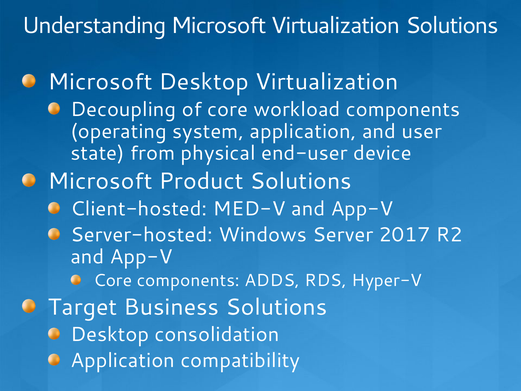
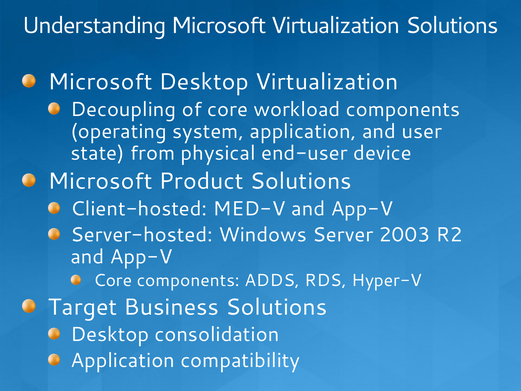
2017: 2017 -> 2003
